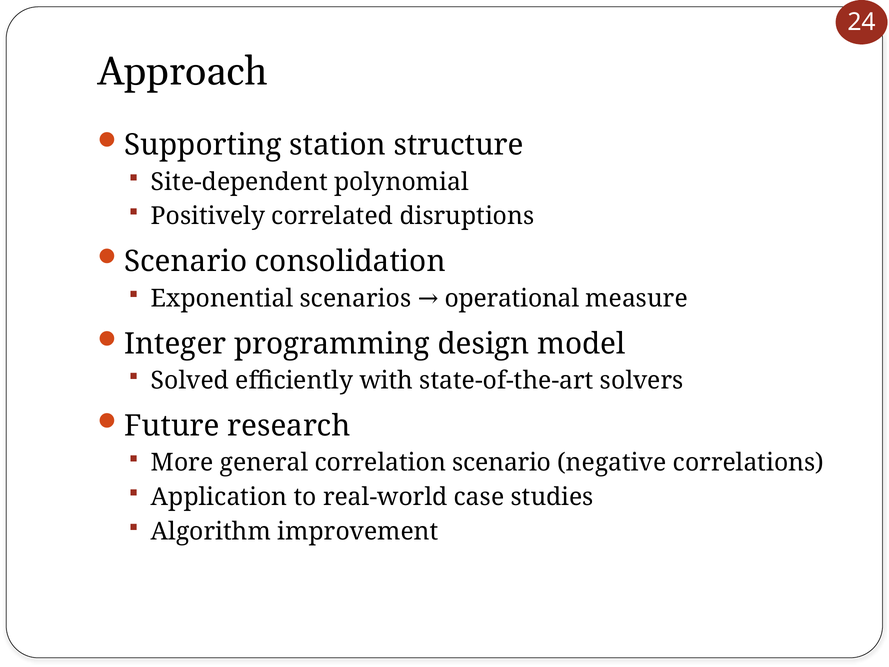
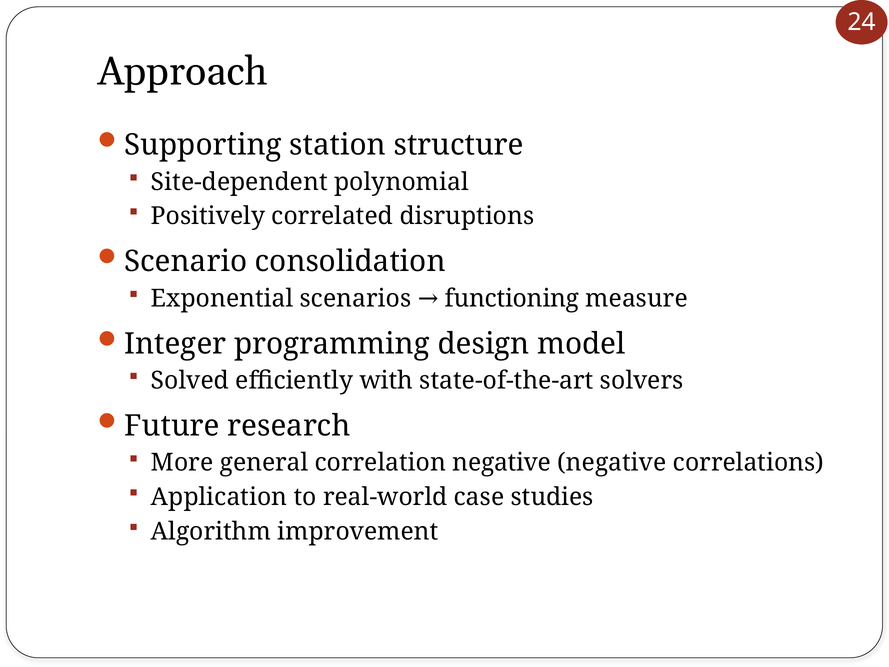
operational: operational -> functioning
correlation scenario: scenario -> negative
